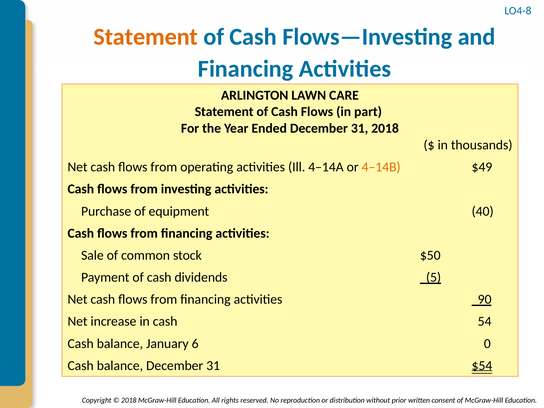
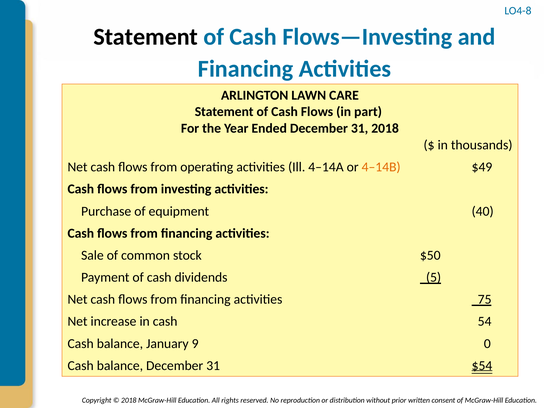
Statement at (146, 37) colour: orange -> black
90: 90 -> 75
6: 6 -> 9
